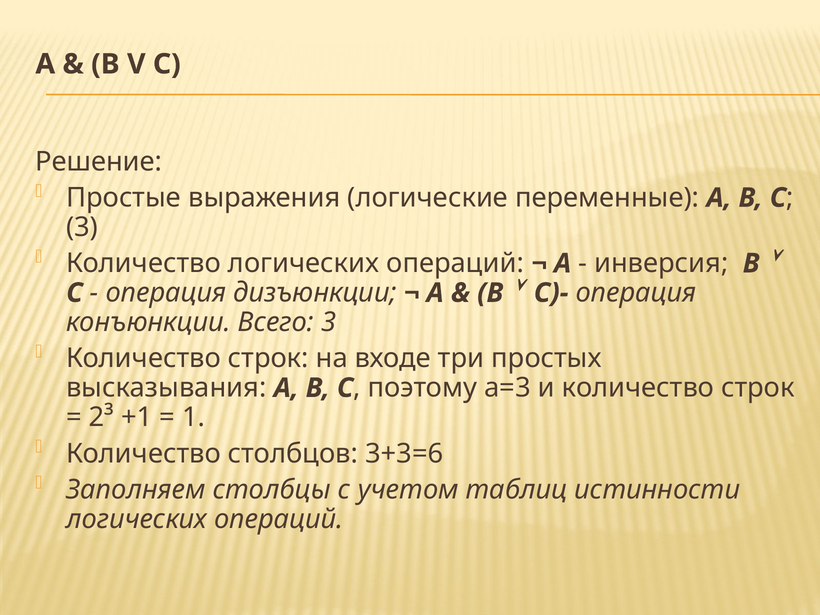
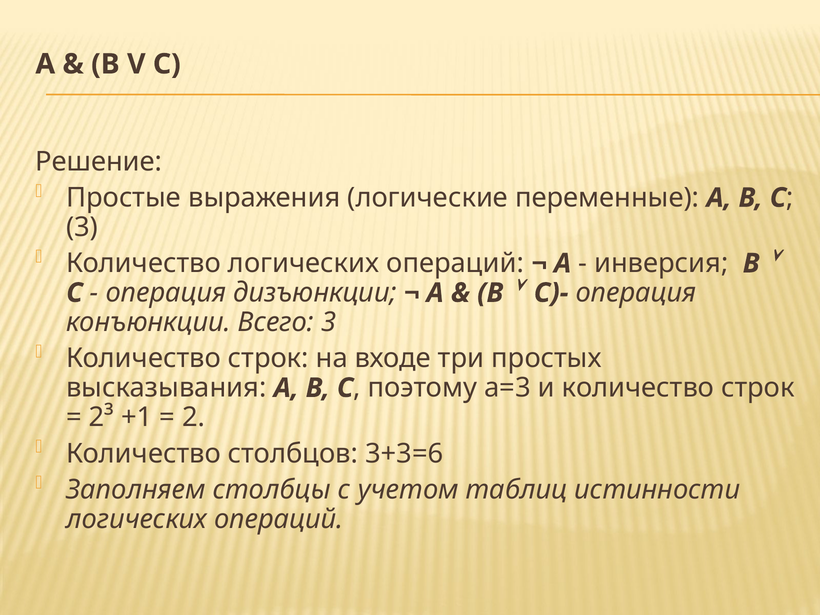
1: 1 -> 2
